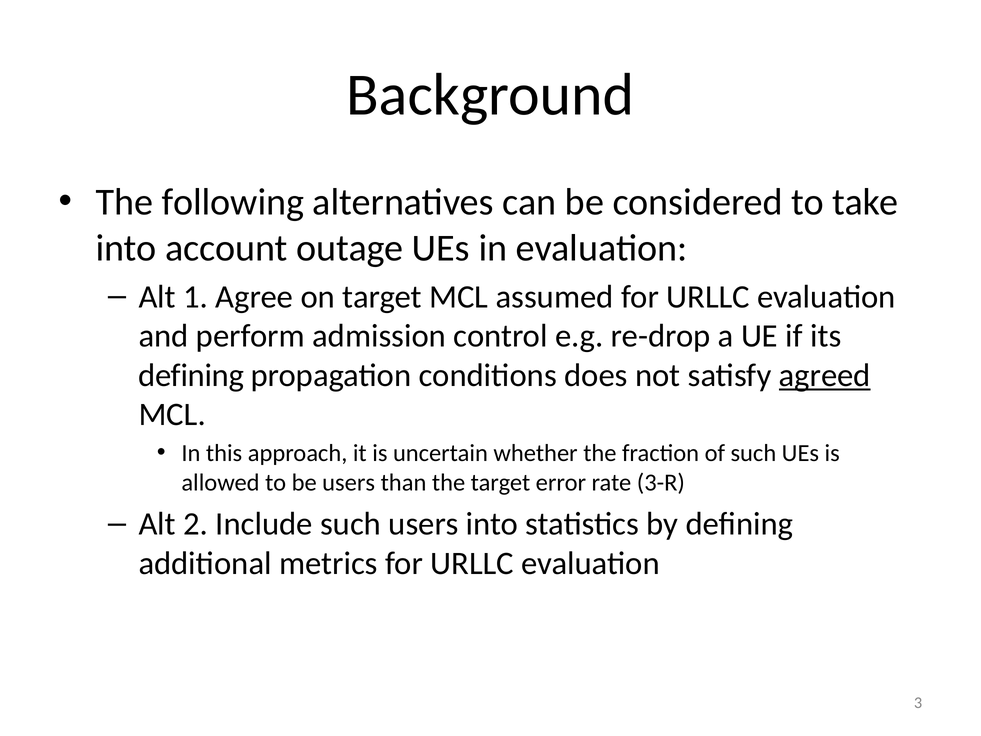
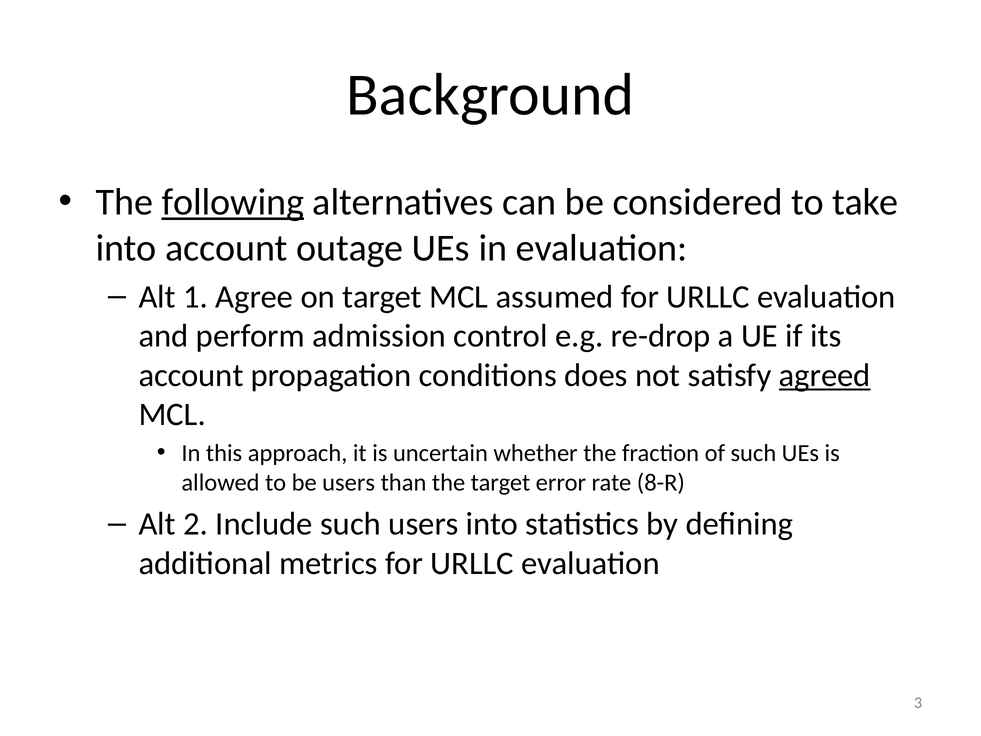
following underline: none -> present
defining at (191, 375): defining -> account
3-R: 3-R -> 8-R
